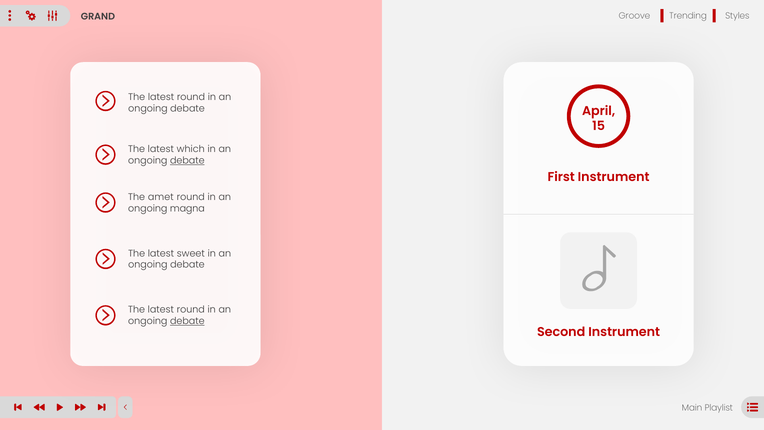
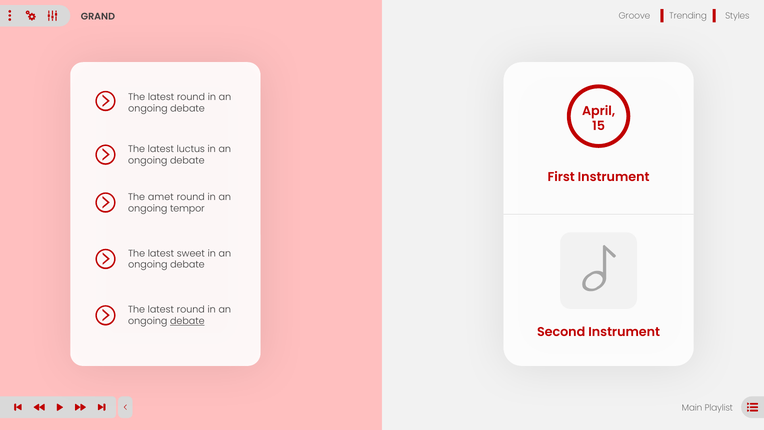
which: which -> luctus
debate at (187, 160) underline: present -> none
magna: magna -> tempor
